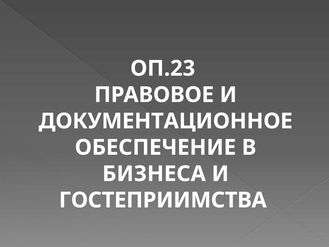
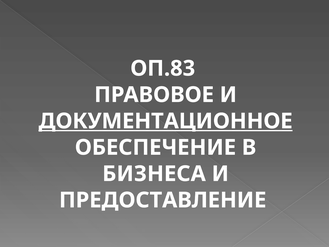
ОП.23: ОП.23 -> ОП.83
ДОКУМЕНТАЦИОННОЕ underline: none -> present
ГОСТЕПРИИМСТВА: ГОСТЕПРИИМСТВА -> ПРЕДОСТАВЛЕНИЕ
